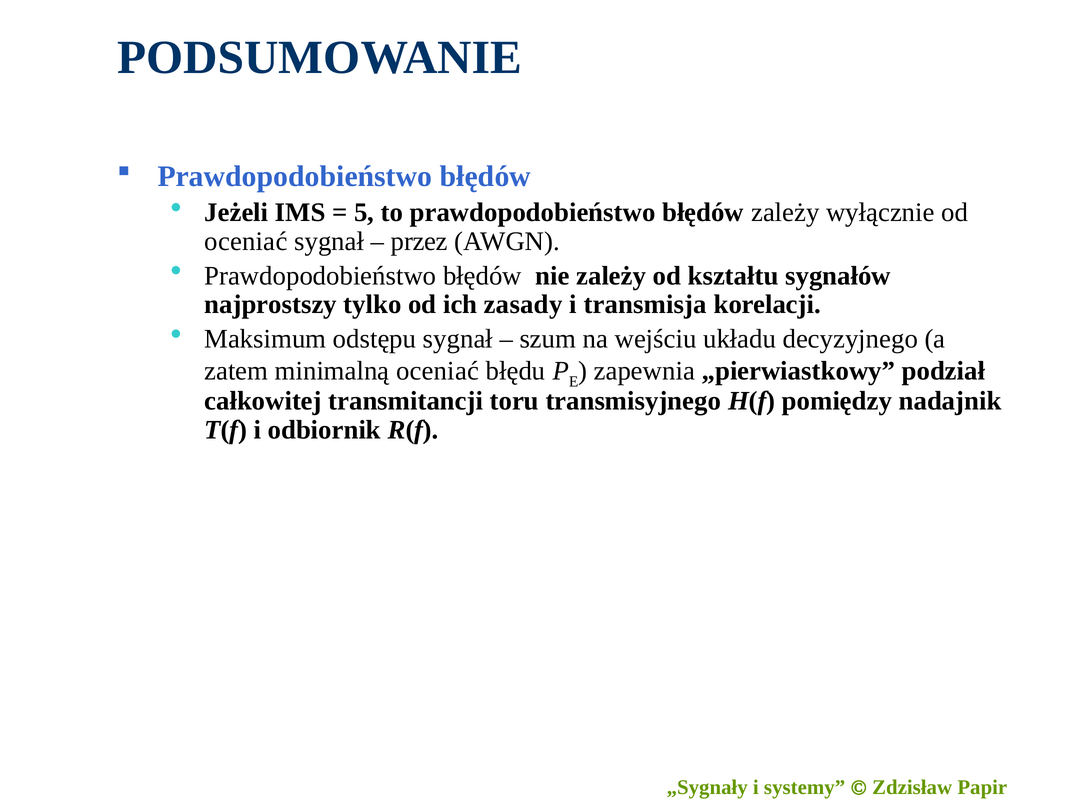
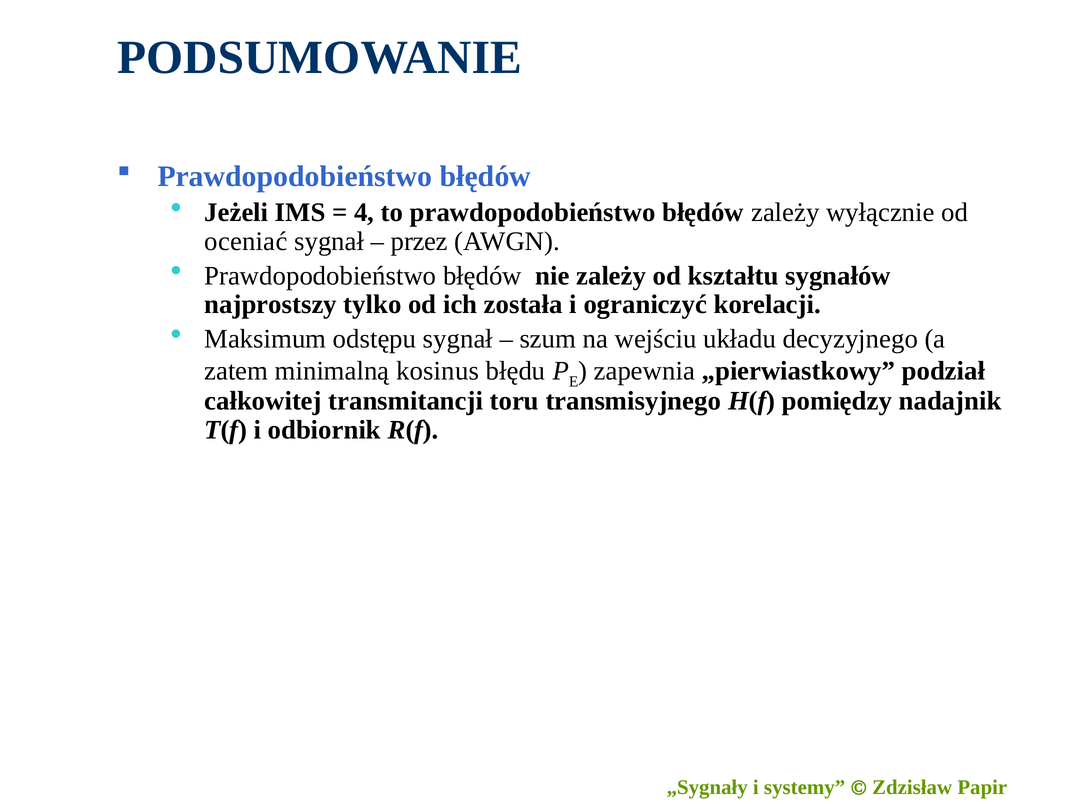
5: 5 -> 4
zasady: zasady -> została
transmisja: transmisja -> ograniczyć
minimalną oceniać: oceniać -> kosinus
